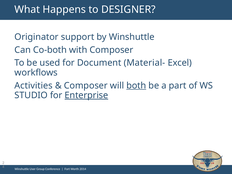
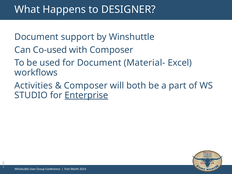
Originator at (37, 37): Originator -> Document
Co-both: Co-both -> Co-used
both underline: present -> none
